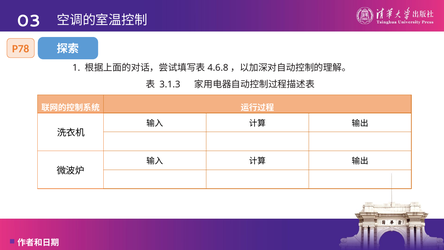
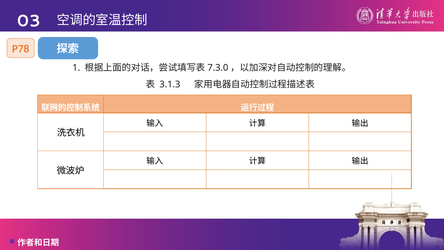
4.6.8: 4.6.8 -> 7.3.0
